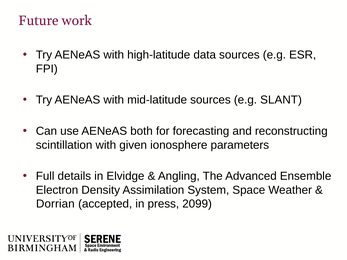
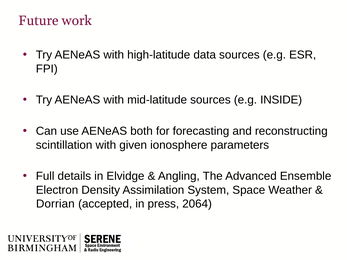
SLANT: SLANT -> INSIDE
2099: 2099 -> 2064
